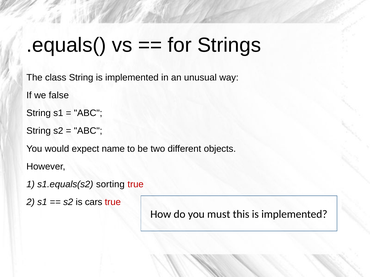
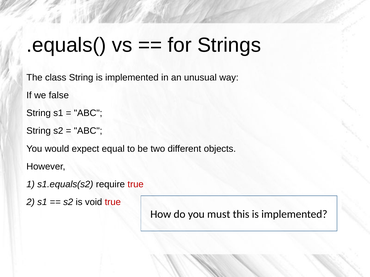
name: name -> equal
sorting: sorting -> require
cars: cars -> void
